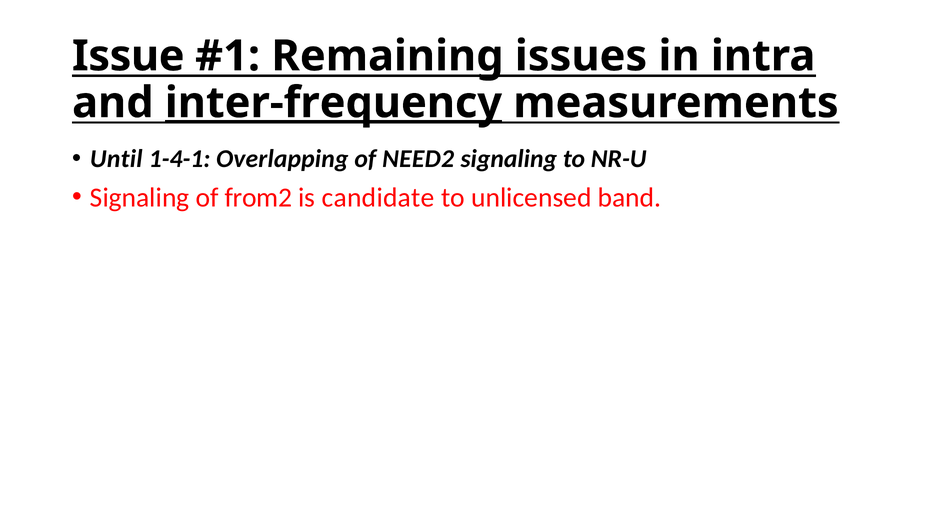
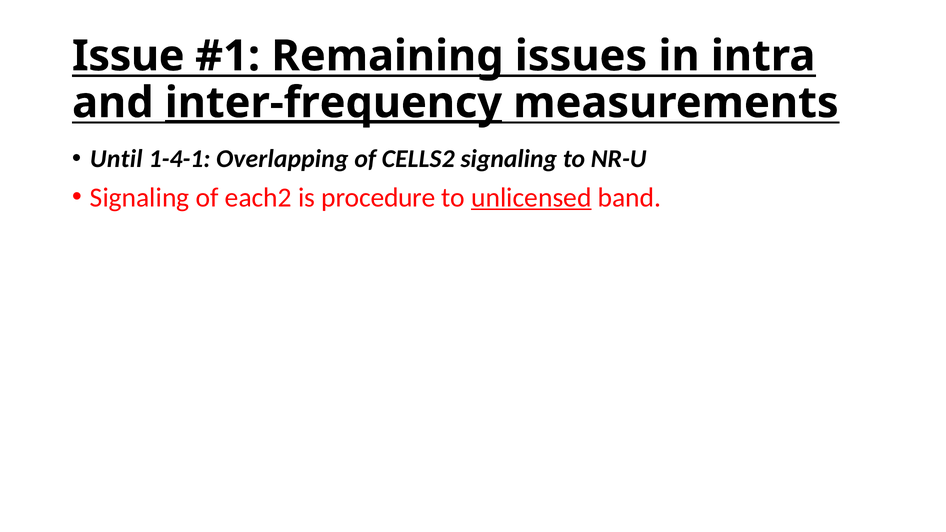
NEED2: NEED2 -> CELLS2
from2: from2 -> each2
candidate: candidate -> procedure
unlicensed underline: none -> present
